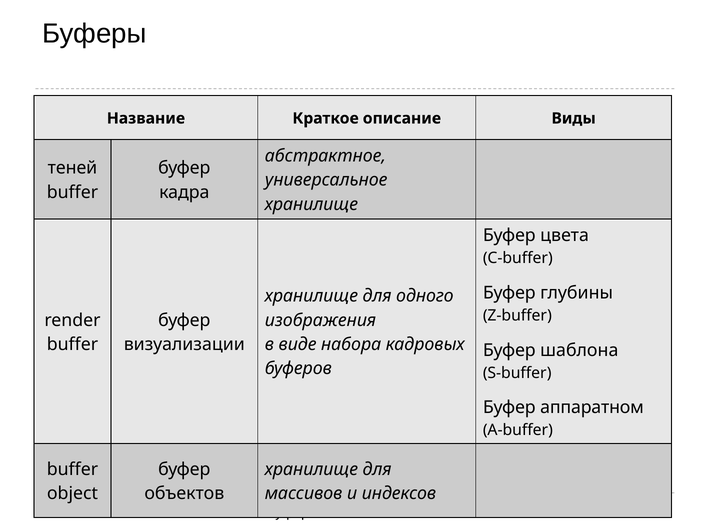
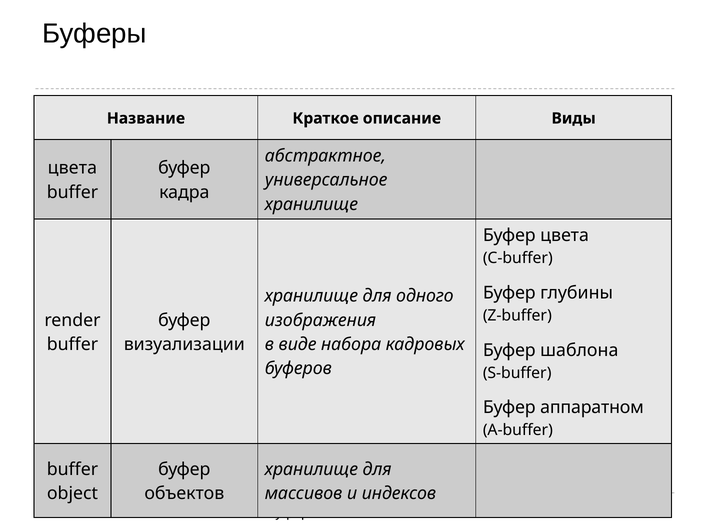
теней at (72, 168): теней -> цвета
